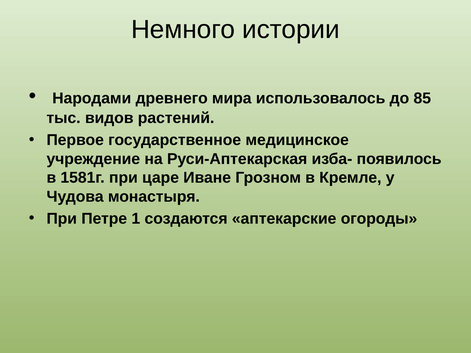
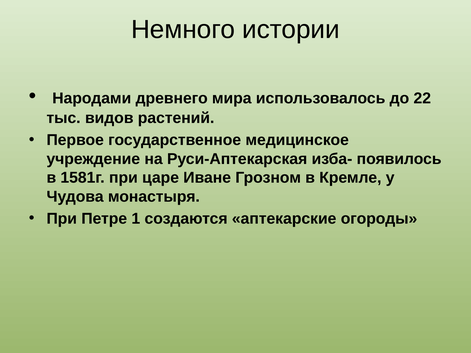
85: 85 -> 22
